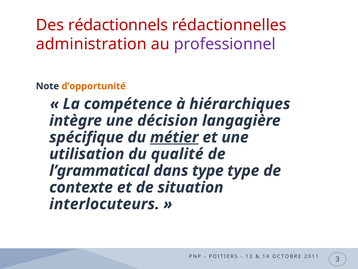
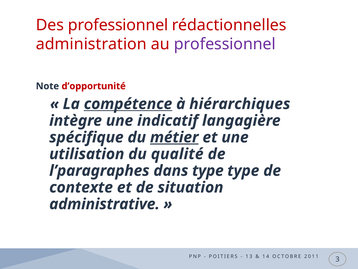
Des rédactionnels: rédactionnels -> professionnel
d’opportunité colour: orange -> red
compétence underline: none -> present
décision: décision -> indicatif
l’grammatical: l’grammatical -> l’paragraphes
interlocuteurs: interlocuteurs -> administrative
